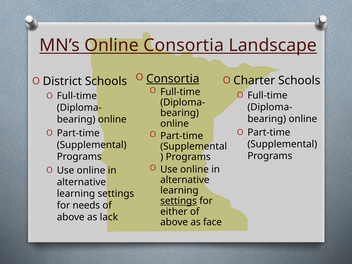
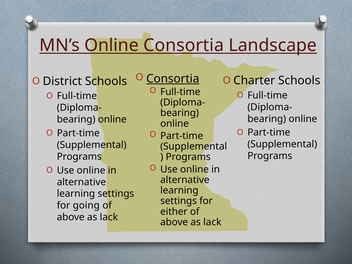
settings at (179, 201) underline: present -> none
needs: needs -> going
face at (212, 222): face -> lack
